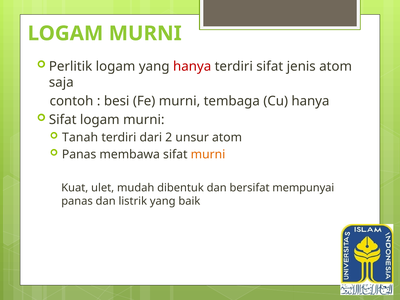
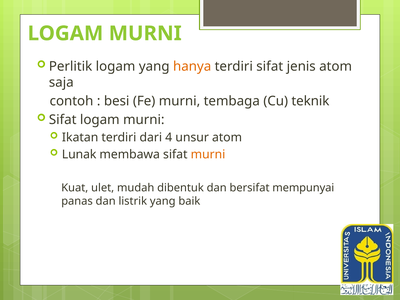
hanya at (192, 66) colour: red -> orange
Cu hanya: hanya -> teknik
Tanah: Tanah -> Ikatan
2: 2 -> 4
Panas at (79, 155): Panas -> Lunak
